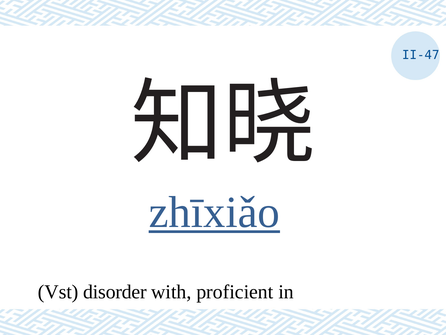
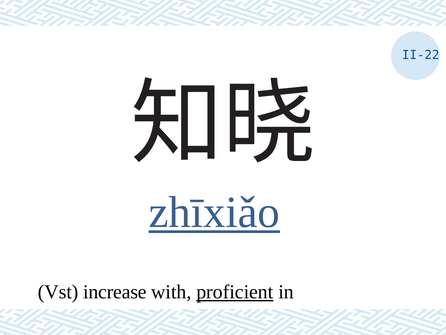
II-47: II-47 -> II-22
disorder: disorder -> increase
proficient underline: none -> present
